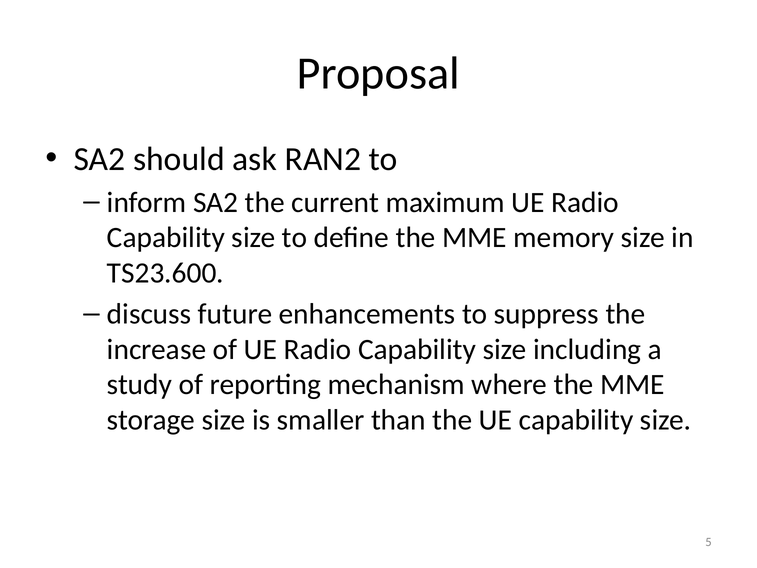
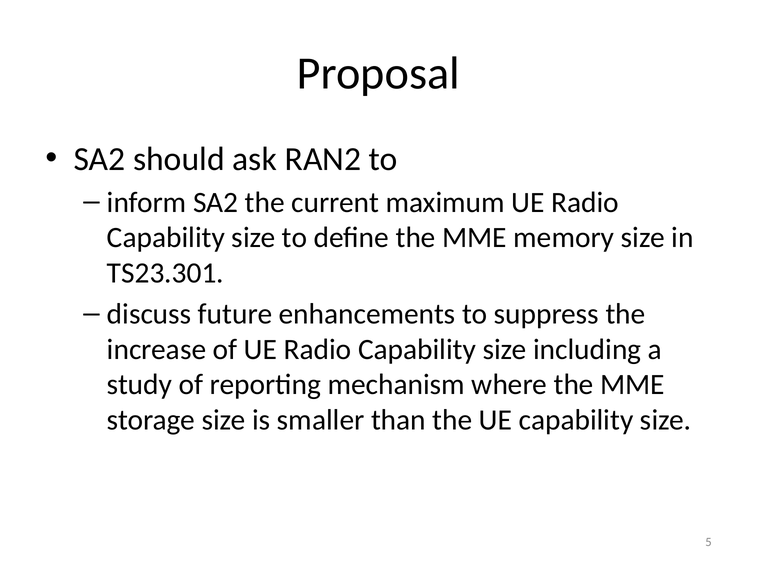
TS23.600: TS23.600 -> TS23.301
